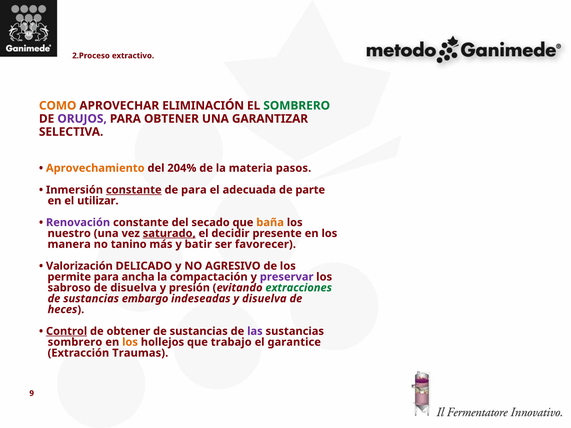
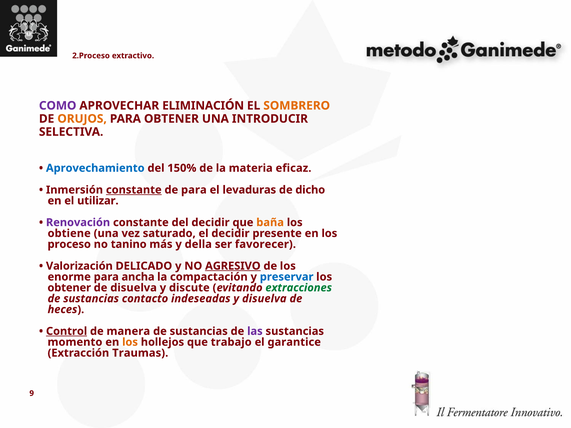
COMO colour: orange -> purple
SOMBRERO at (297, 106) colour: green -> orange
ORUJOS colour: purple -> orange
GARANTIZAR: GARANTIZAR -> INTRODUCIR
Aprovechamiento colour: orange -> blue
204%: 204% -> 150%
pasos: pasos -> eficaz
adecuada: adecuada -> levaduras
parte: parte -> dicho
del secado: secado -> decidir
nuestro: nuestro -> obtiene
saturado underline: present -> none
manera: manera -> proceso
batir: batir -> della
AGRESIVO underline: none -> present
permite: permite -> enorme
preservar colour: purple -> blue
sabroso at (69, 288): sabroso -> obtener
presión: presión -> discute
embargo: embargo -> contacto
de obtener: obtener -> manera
sombrero at (75, 342): sombrero -> momento
